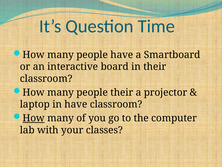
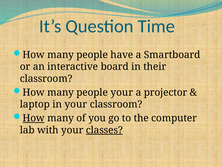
people their: their -> your
in have: have -> your
classes underline: none -> present
